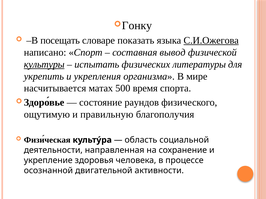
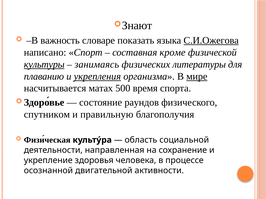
Гонку: Гонку -> Знают
посещать: посещать -> важность
вывод: вывод -> кроме
испытать: испытать -> занимаясь
укрепить: укрепить -> плаванию
укрепления underline: none -> present
мире underline: none -> present
ощутимую: ощутимую -> спутником
